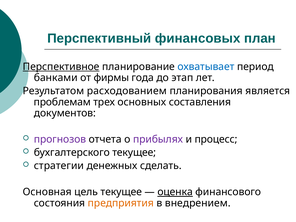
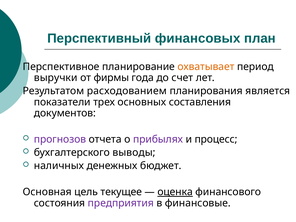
Перспективное underline: present -> none
охватывает colour: blue -> orange
банками: банками -> выручки
этап: этап -> счет
проблемам: проблемам -> показатели
бухгалтерского текущее: текущее -> выводы
стратегии: стратегии -> наличных
сделать: сделать -> бюджет
предприятия colour: orange -> purple
внедрением: внедрением -> финансовые
